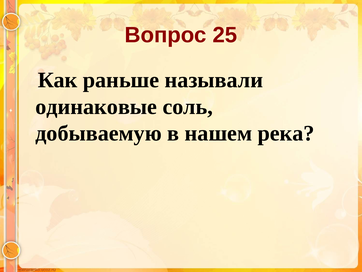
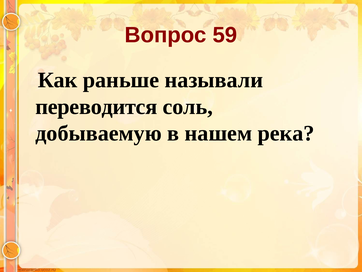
25: 25 -> 59
одинаковые: одинаковые -> переводится
